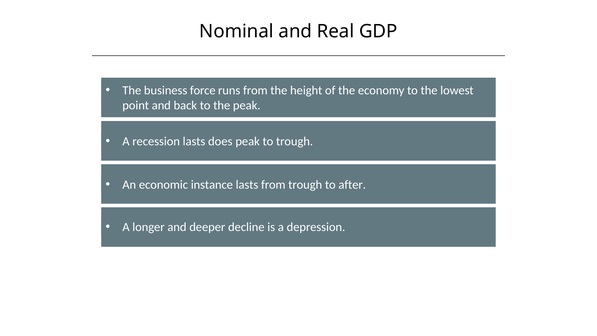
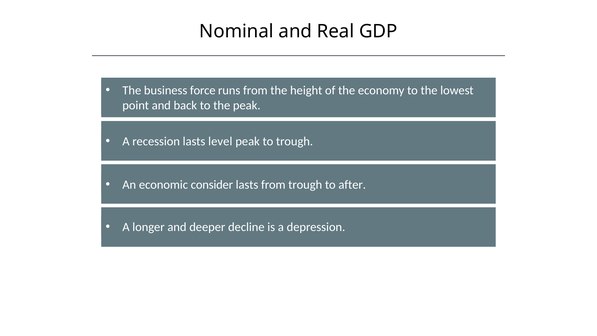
does: does -> level
instance: instance -> consider
